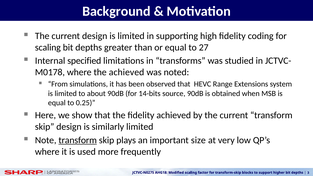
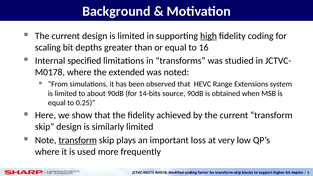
high underline: none -> present
27: 27 -> 16
the achieved: achieved -> extended
size: size -> loss
